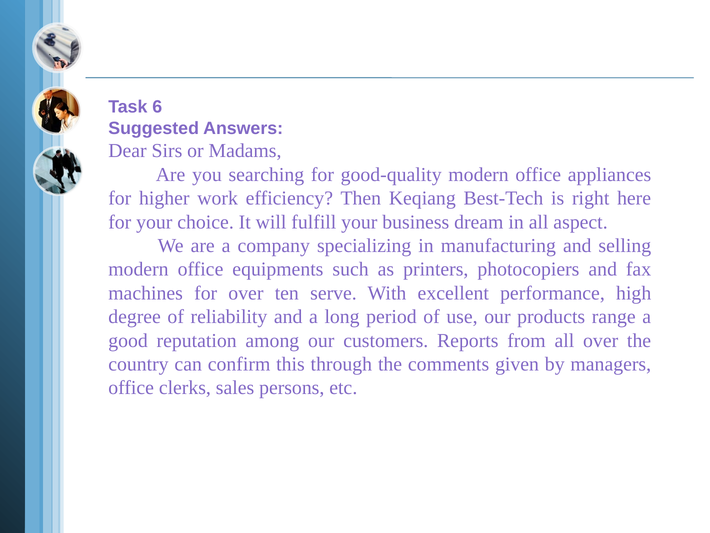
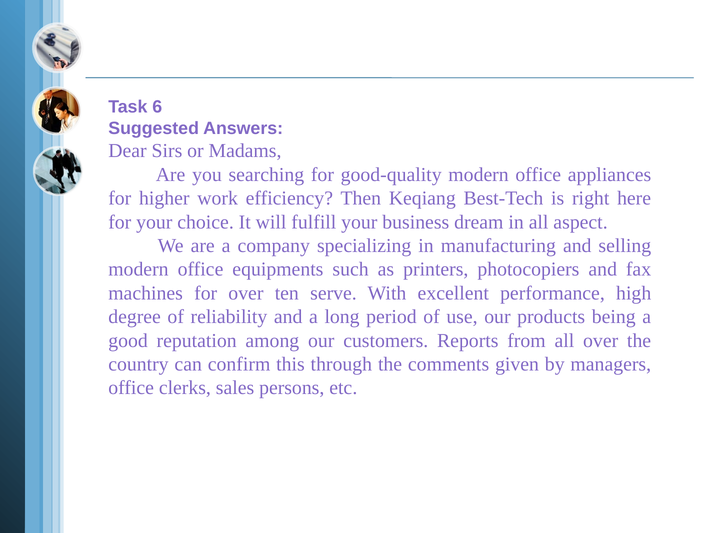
range: range -> being
